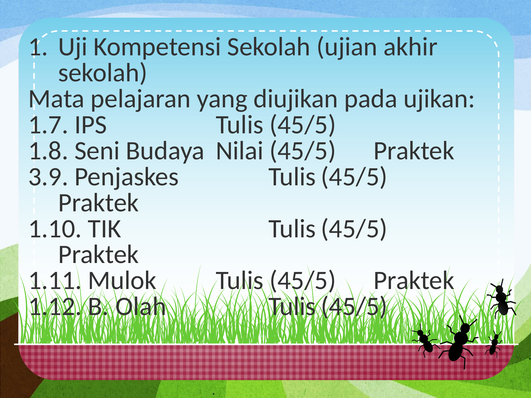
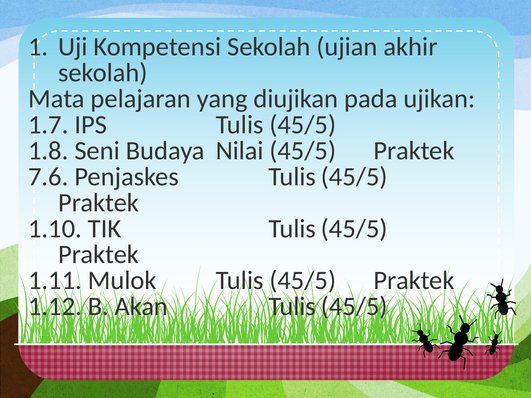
3.9: 3.9 -> 7.6
Olah: Olah -> Akan
